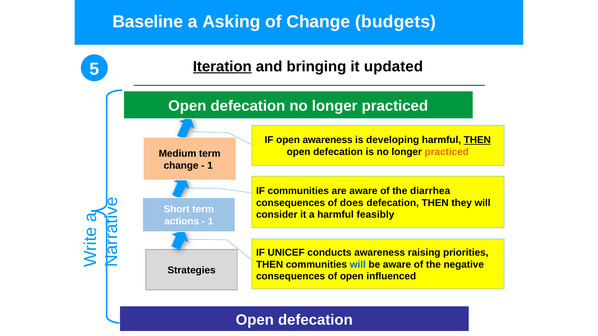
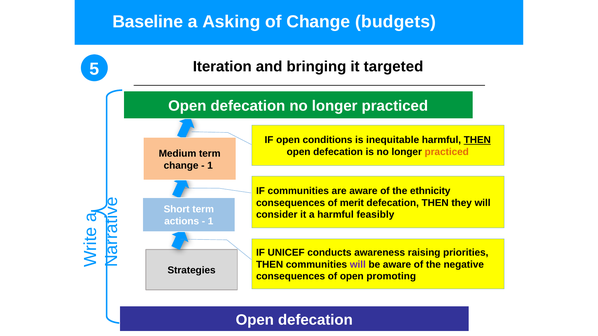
Iteration underline: present -> none
updated: updated -> targeted
open awareness: awareness -> conditions
developing: developing -> inequitable
diarrhea: diarrhea -> ethnicity
does: does -> merit
will at (358, 265) colour: blue -> purple
influenced: influenced -> promoting
